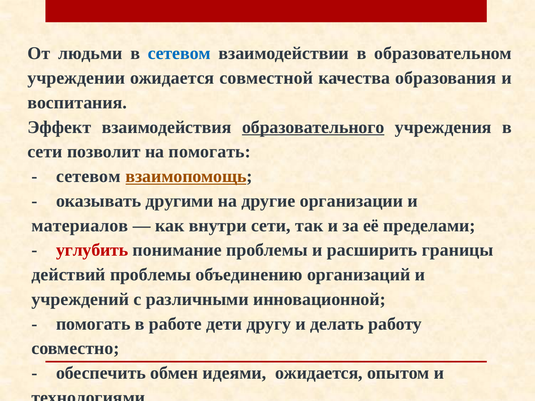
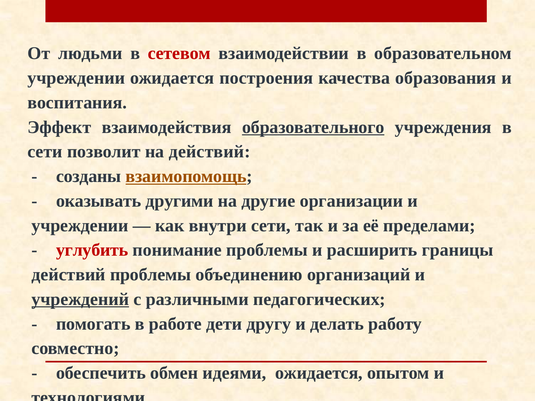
сетевом at (179, 53) colour: blue -> red
совместной: совместной -> построения
на помогать: помогать -> действий
сетевом at (88, 176): сетевом -> созданы
материалов at (80, 226): материалов -> учреждении
учреждений underline: none -> present
инновационной: инновационной -> педагогических
